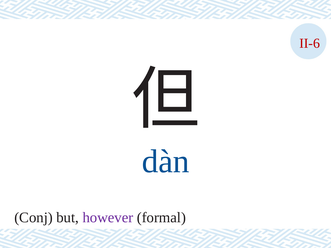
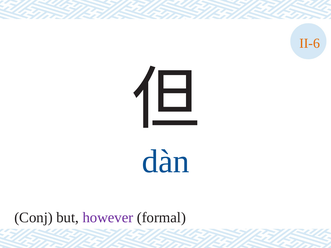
II-6 colour: red -> orange
